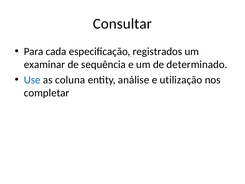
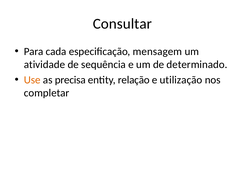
registrados: registrados -> mensagem
examinar: examinar -> atividade
Use colour: blue -> orange
coluna: coluna -> precisa
análise: análise -> relação
